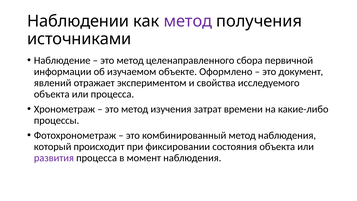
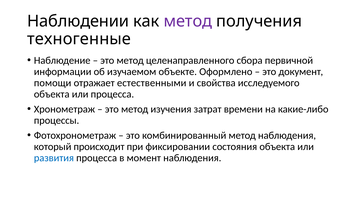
источниками: источниками -> техногенные
явлений: явлений -> помощи
экспериментом: экспериментом -> естественными
развития colour: purple -> blue
